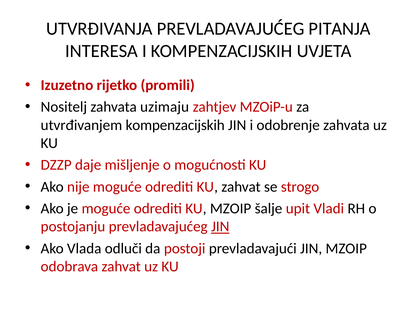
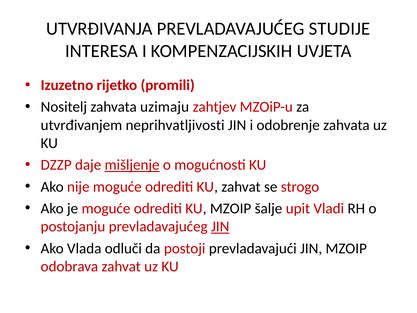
PITANJA: PITANJA -> STUDIJE
utvrđivanjem kompenzacijskih: kompenzacijskih -> neprihvatljivosti
mišljenje underline: none -> present
